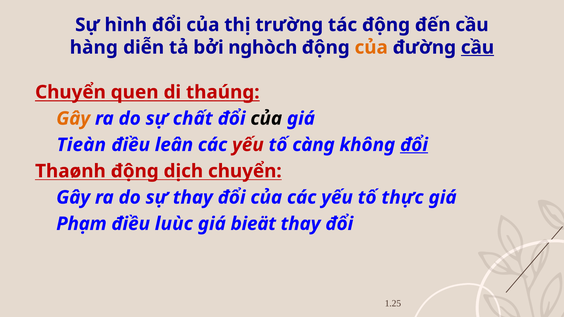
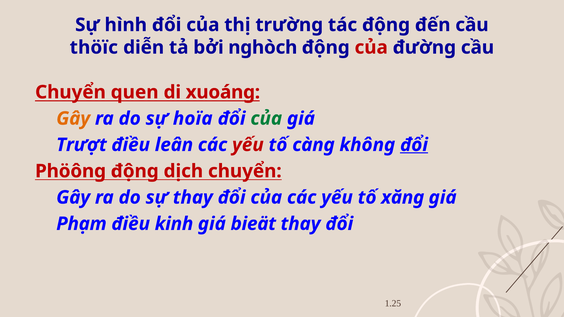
hàng: hàng -> thöïc
của at (371, 47) colour: orange -> red
cầu at (477, 47) underline: present -> none
thaúng: thaúng -> xuoáng
chất: chất -> hoïa
của at (266, 119) colour: black -> green
Tieàn: Tieàn -> Trượt
Thaønh: Thaønh -> Phöông
thực: thực -> xăng
luùc: luùc -> kinh
